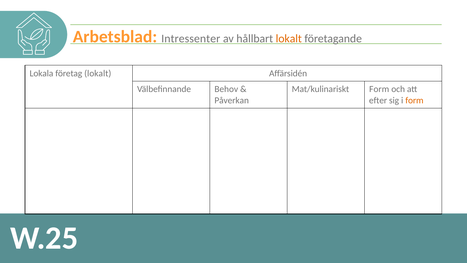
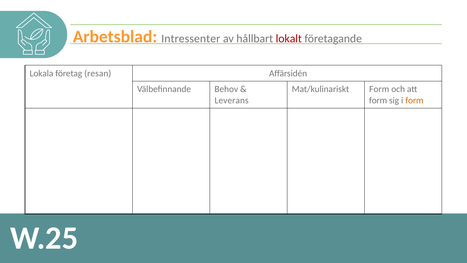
lokalt at (289, 39) colour: orange -> red
företag lokalt: lokalt -> resan
Påverkan: Påverkan -> Leverans
efter at (378, 100): efter -> form
